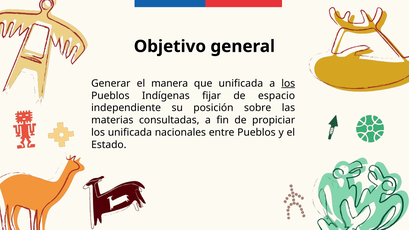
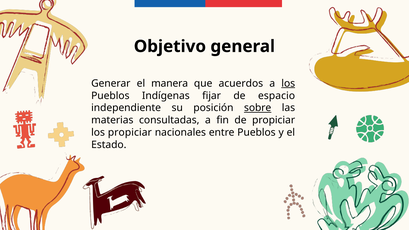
que unificada: unificada -> acuerdos
sobre underline: none -> present
los unificada: unificada -> propiciar
